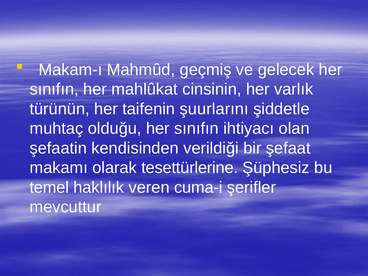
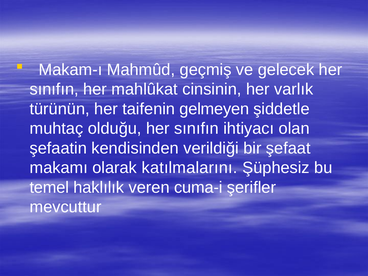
şuurlarını: şuurlarını -> gelmeyen
tesettürlerine: tesettürlerine -> katılmalarını
